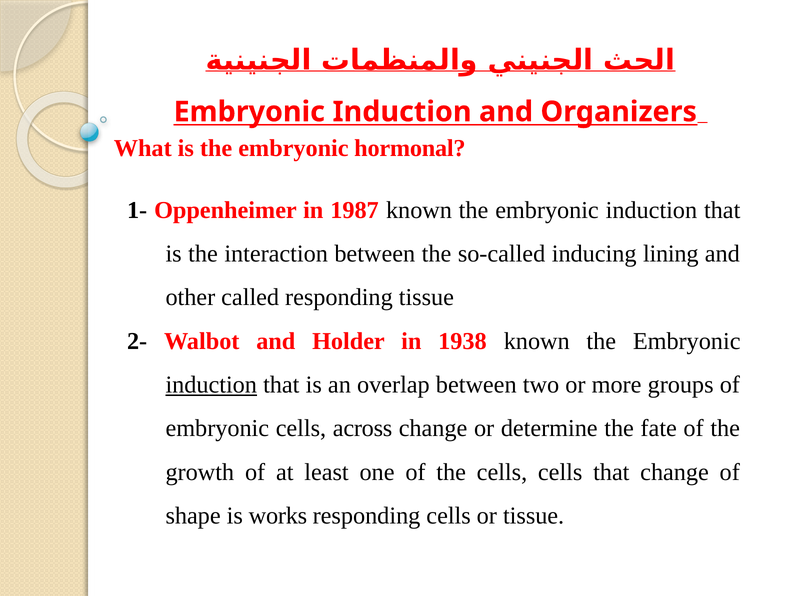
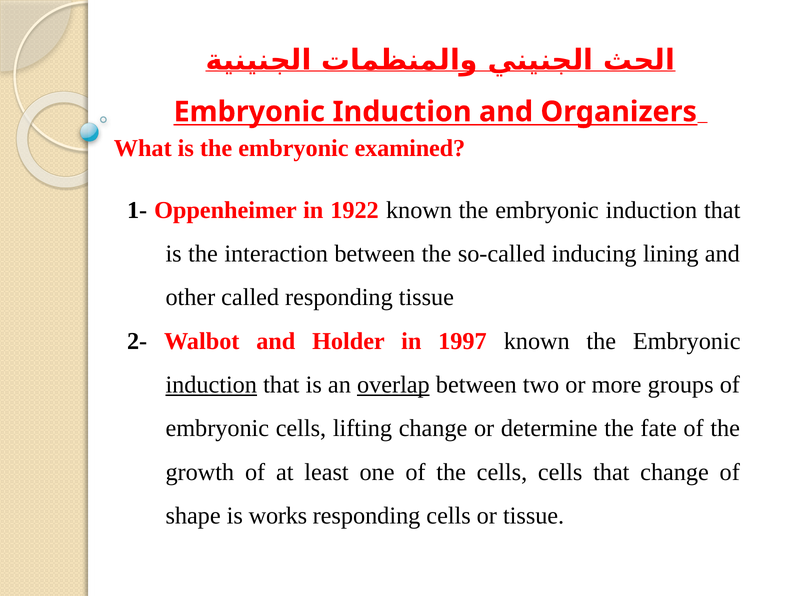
hormonal: hormonal -> examined
1987: 1987 -> 1922
1938: 1938 -> 1997
overlap underline: none -> present
across: across -> lifting
